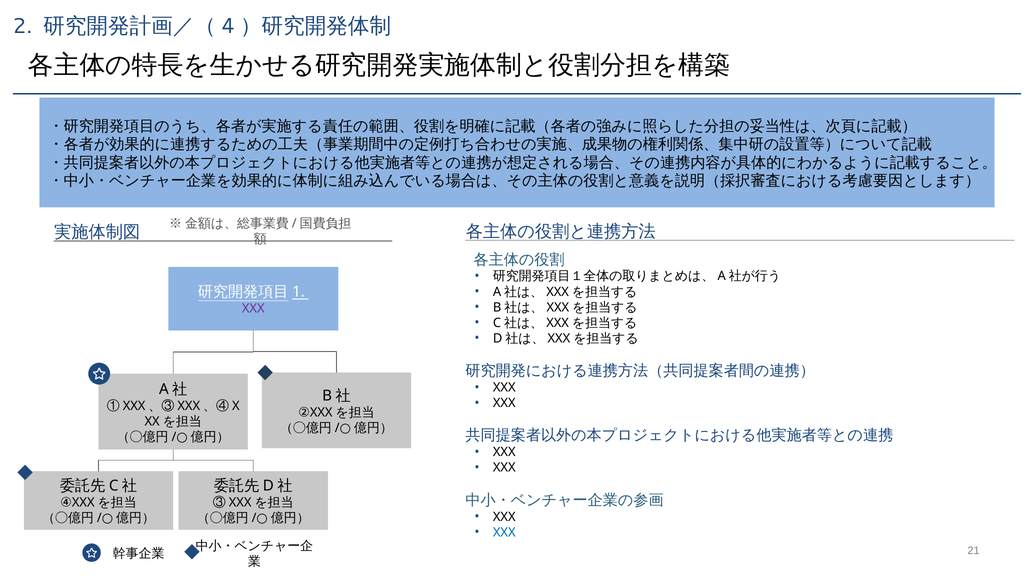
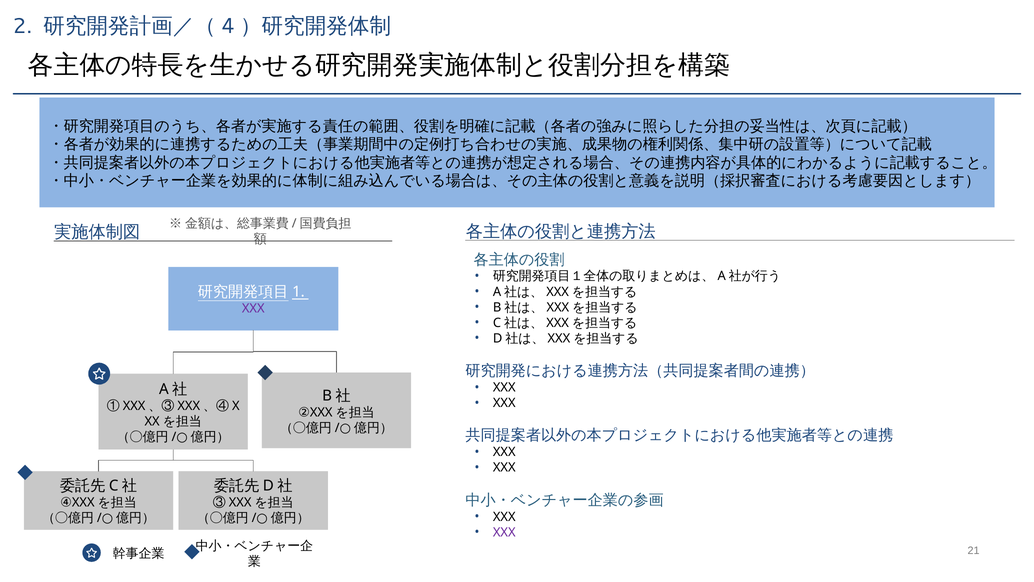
XXX at (504, 532) colour: blue -> purple
